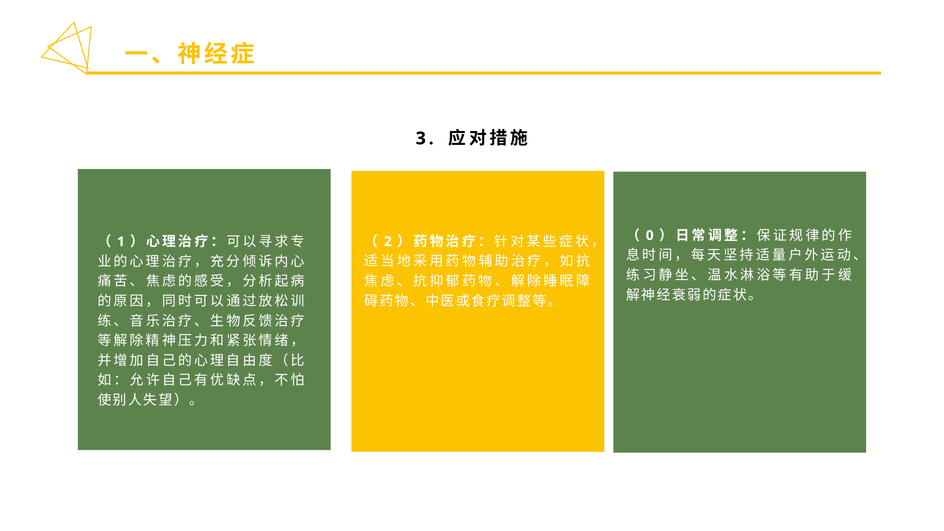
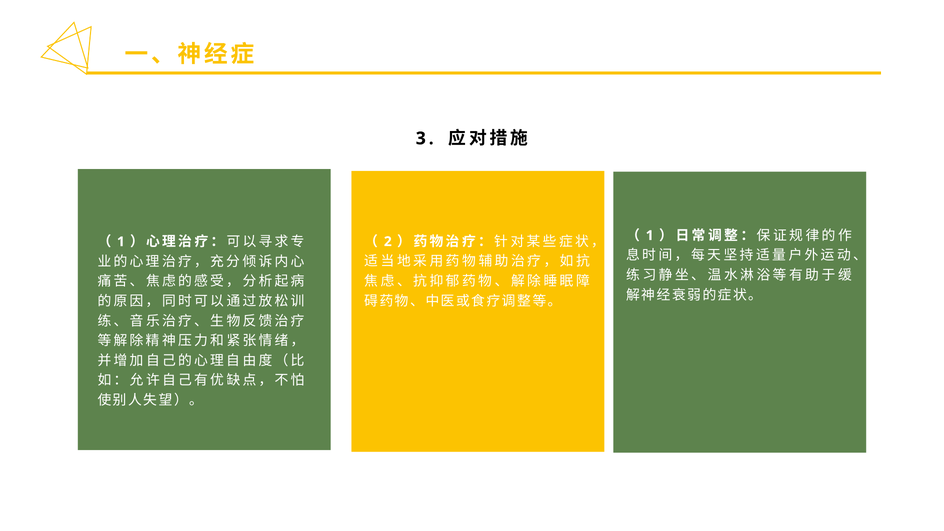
0 at (650, 235): 0 -> 1
